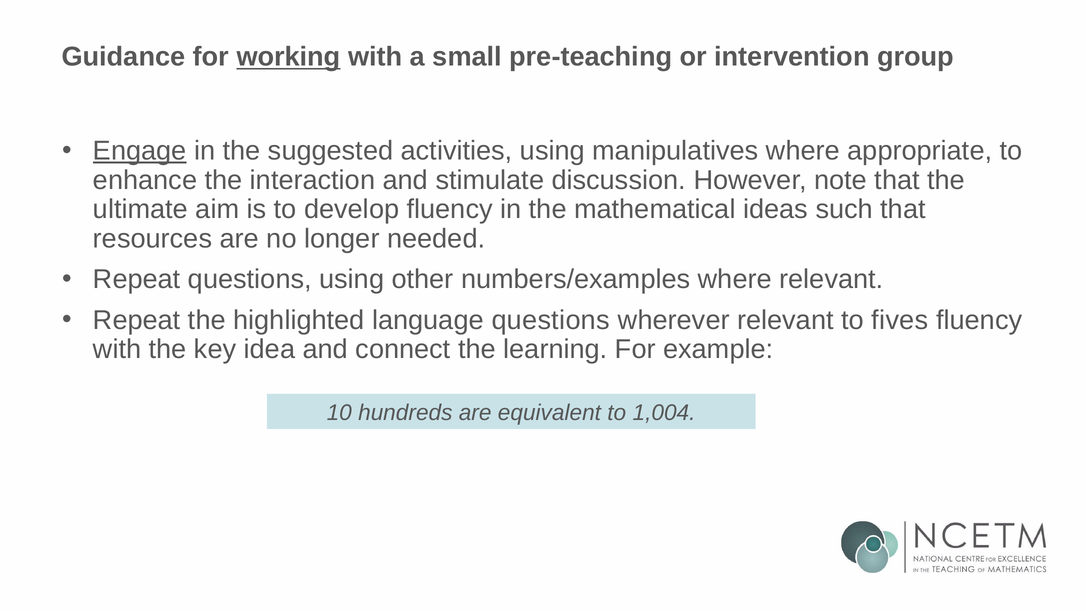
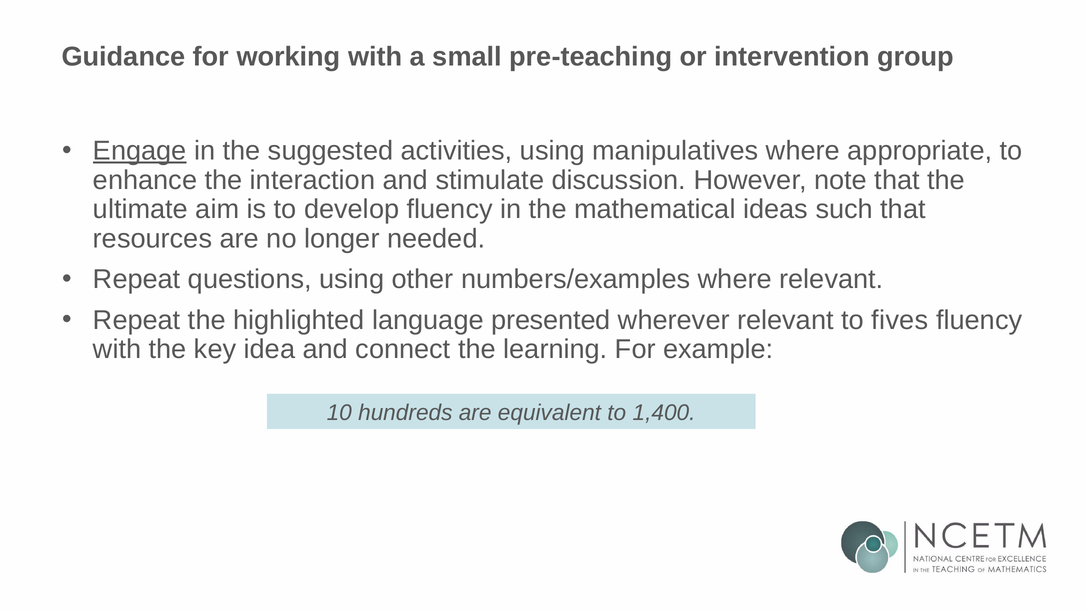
working underline: present -> none
language questions: questions -> presented
1,004: 1,004 -> 1,400
